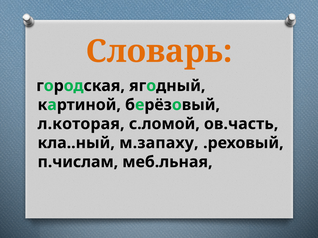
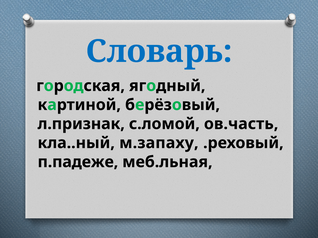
Словарь colour: orange -> blue
л.которая: л.которая -> л.признак
п.числам: п.числам -> п.падеже
